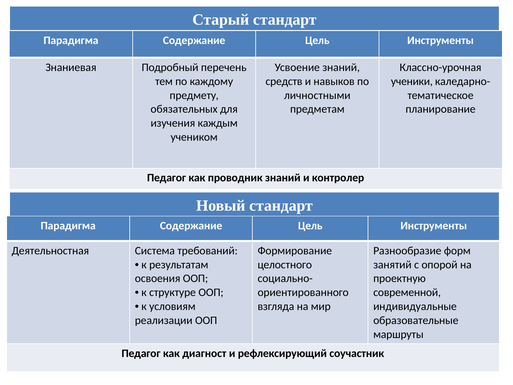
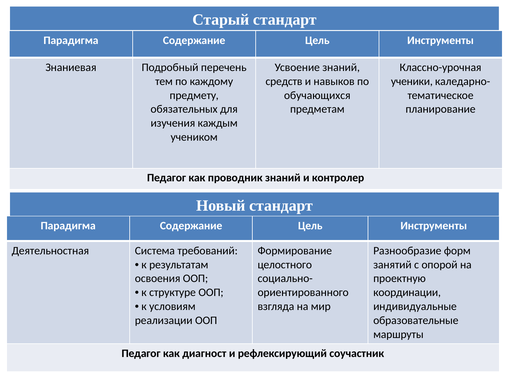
личностными: личностными -> обучающихся
современной: современной -> координации
